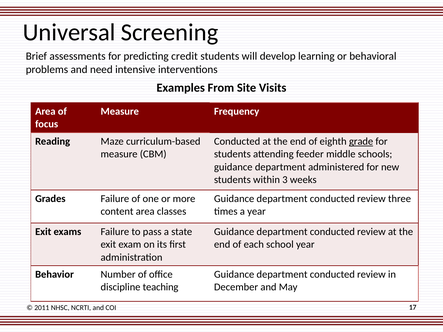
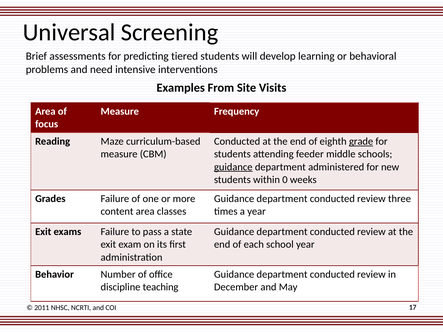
credit: credit -> tiered
guidance at (233, 167) underline: none -> present
3: 3 -> 0
